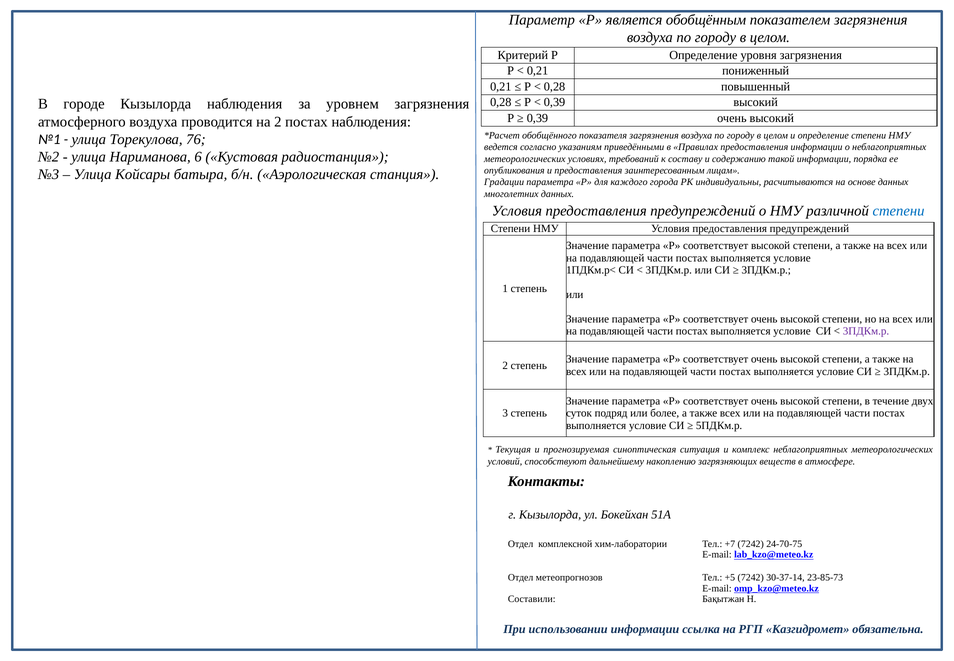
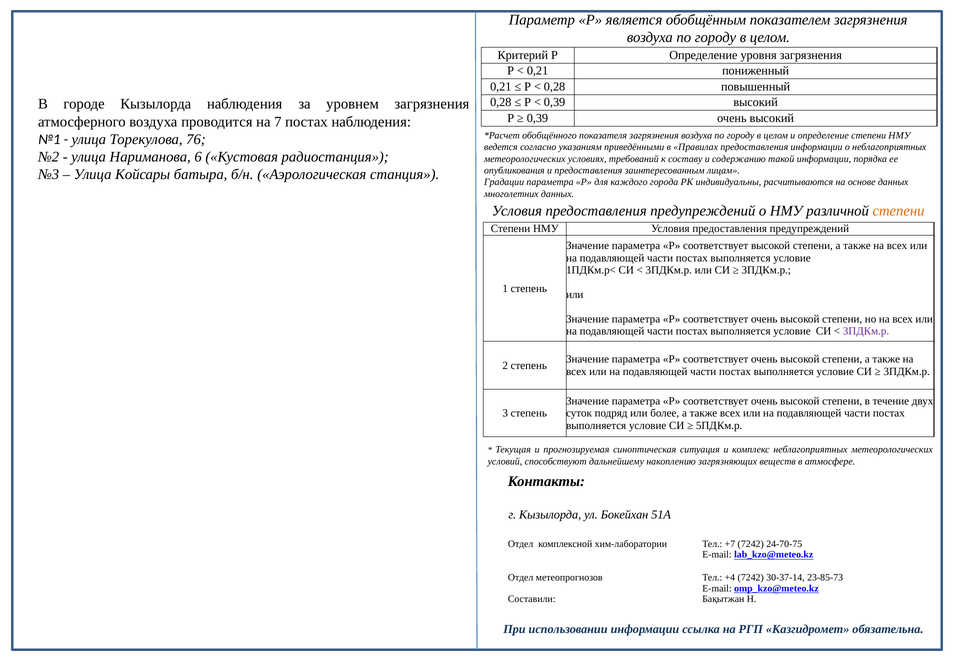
на 2: 2 -> 7
степени at (899, 211) colour: blue -> orange
+5: +5 -> +4
